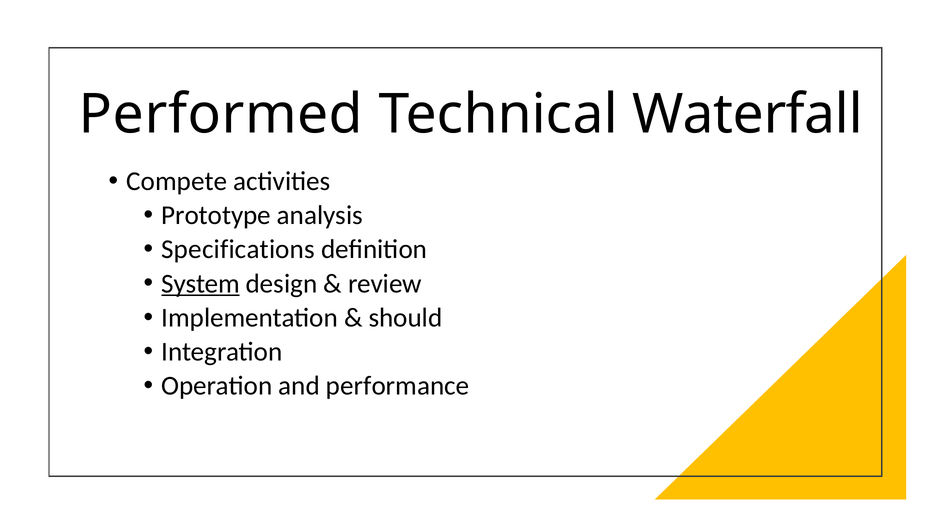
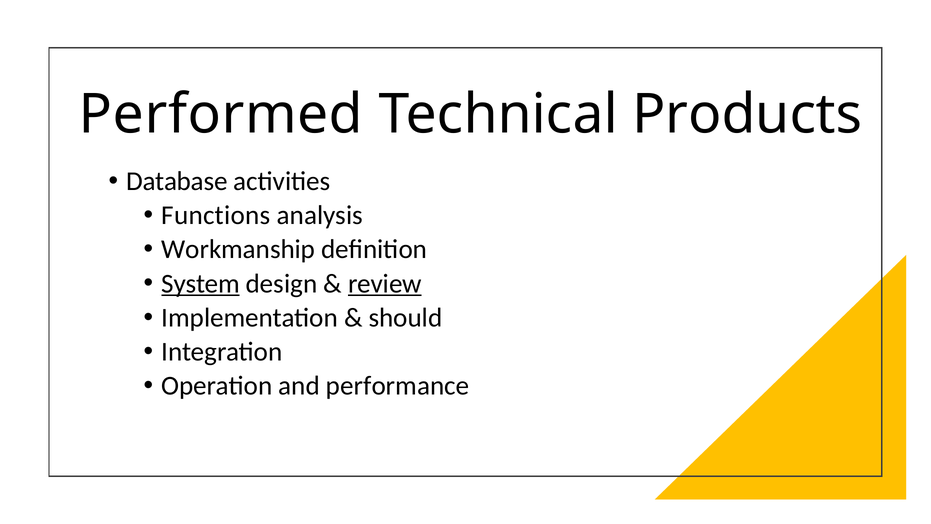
Waterfall: Waterfall -> Products
Compete: Compete -> Database
Prototype: Prototype -> Functions
Specifications: Specifications -> Workmanship
review underline: none -> present
